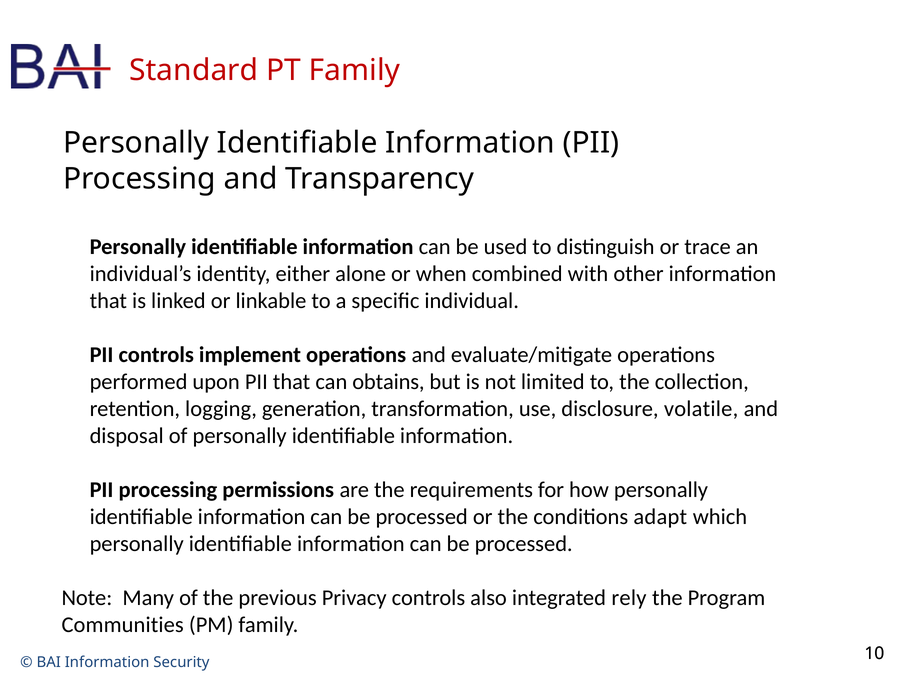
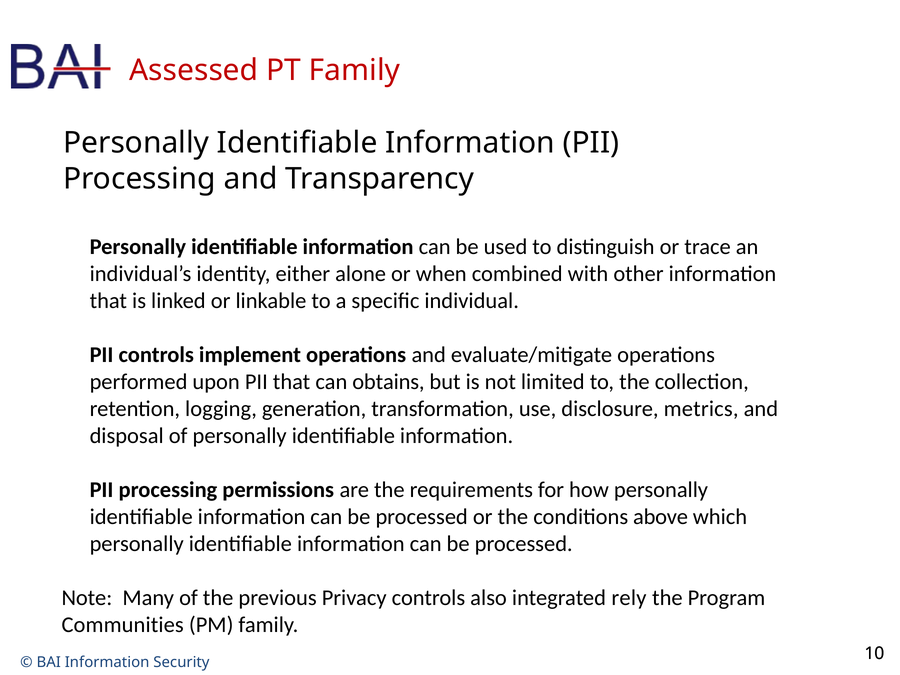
Standard: Standard -> Assessed
volatile: volatile -> metrics
adapt: adapt -> above
